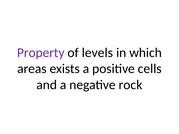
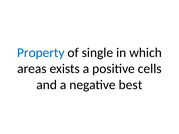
Property colour: purple -> blue
levels: levels -> single
rock: rock -> best
